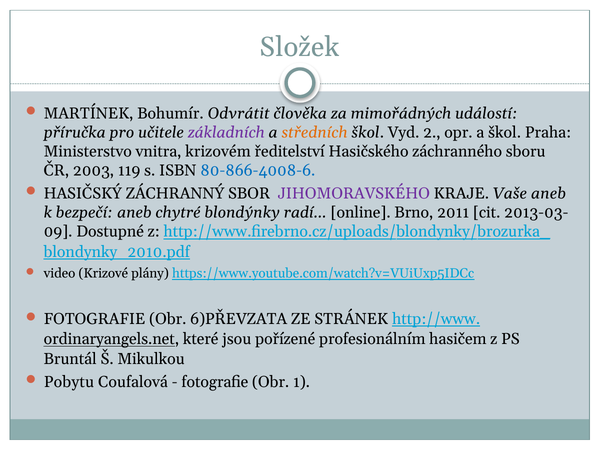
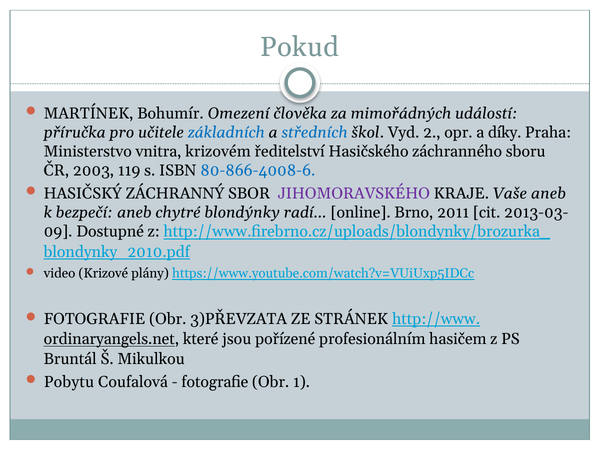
Složek: Složek -> Pokud
Odvrátit: Odvrátit -> Omezení
základních colour: purple -> blue
středních colour: orange -> blue
a škol: škol -> díky
6)PŘEVZATA: 6)PŘEVZATA -> 3)PŘEVZATA
